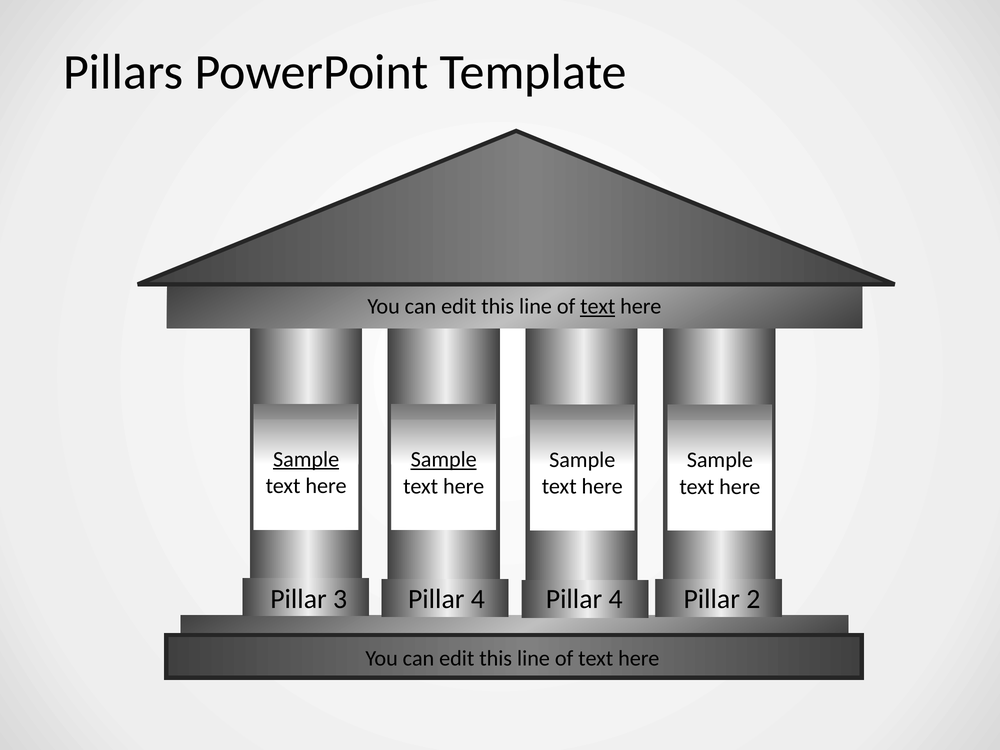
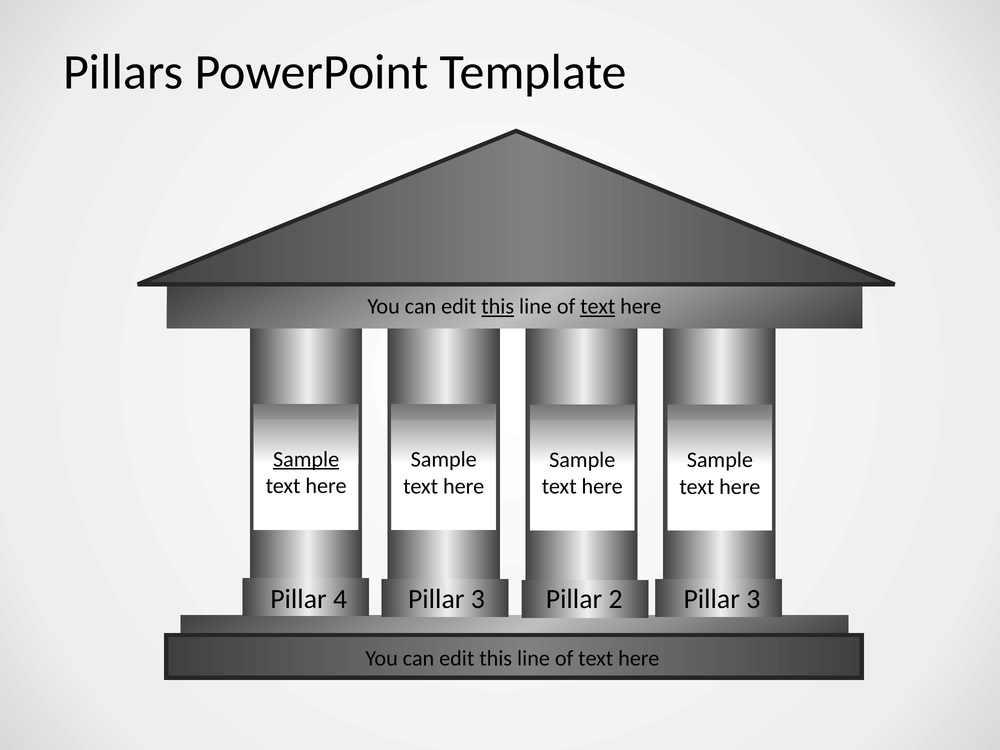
this at (498, 307) underline: none -> present
Sample at (444, 460) underline: present -> none
3: 3 -> 4
4 at (478, 599): 4 -> 3
4 at (616, 599): 4 -> 2
2 at (753, 599): 2 -> 3
